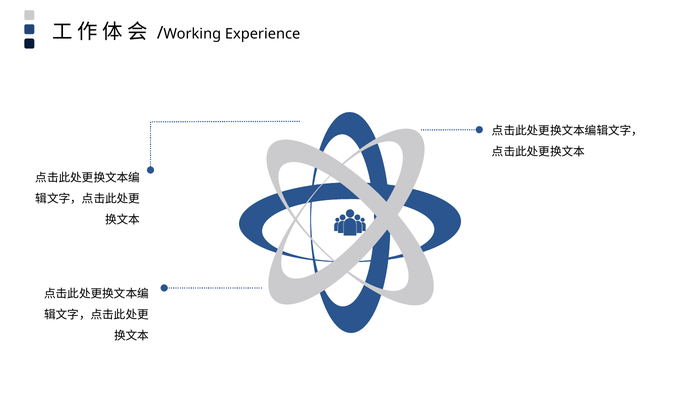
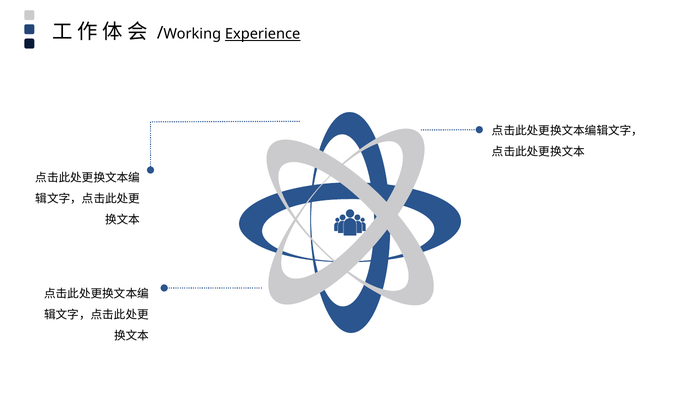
Experience underline: none -> present
